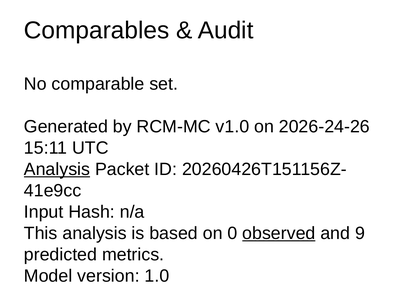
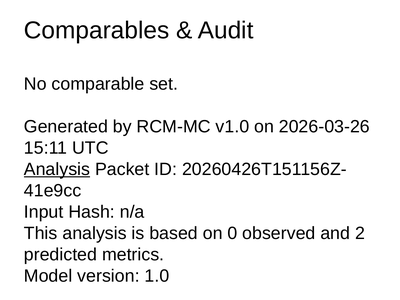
2026-24-26: 2026-24-26 -> 2026-03-26
observed underline: present -> none
9: 9 -> 2
